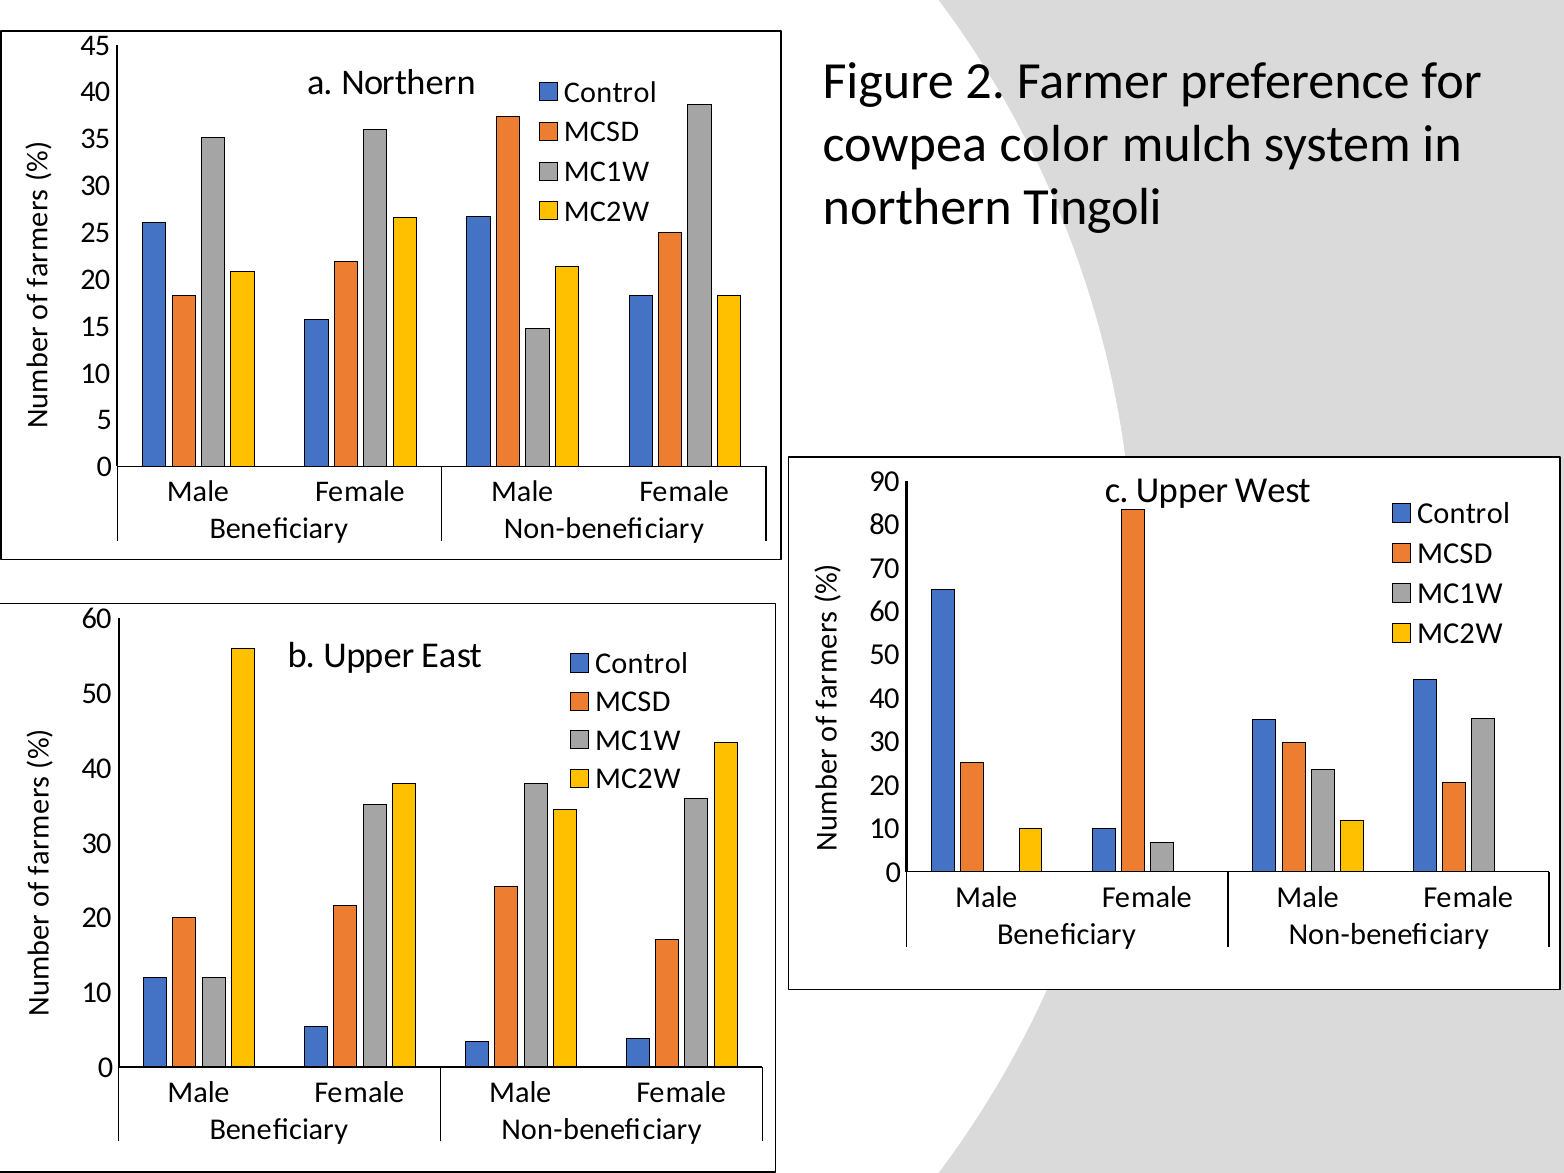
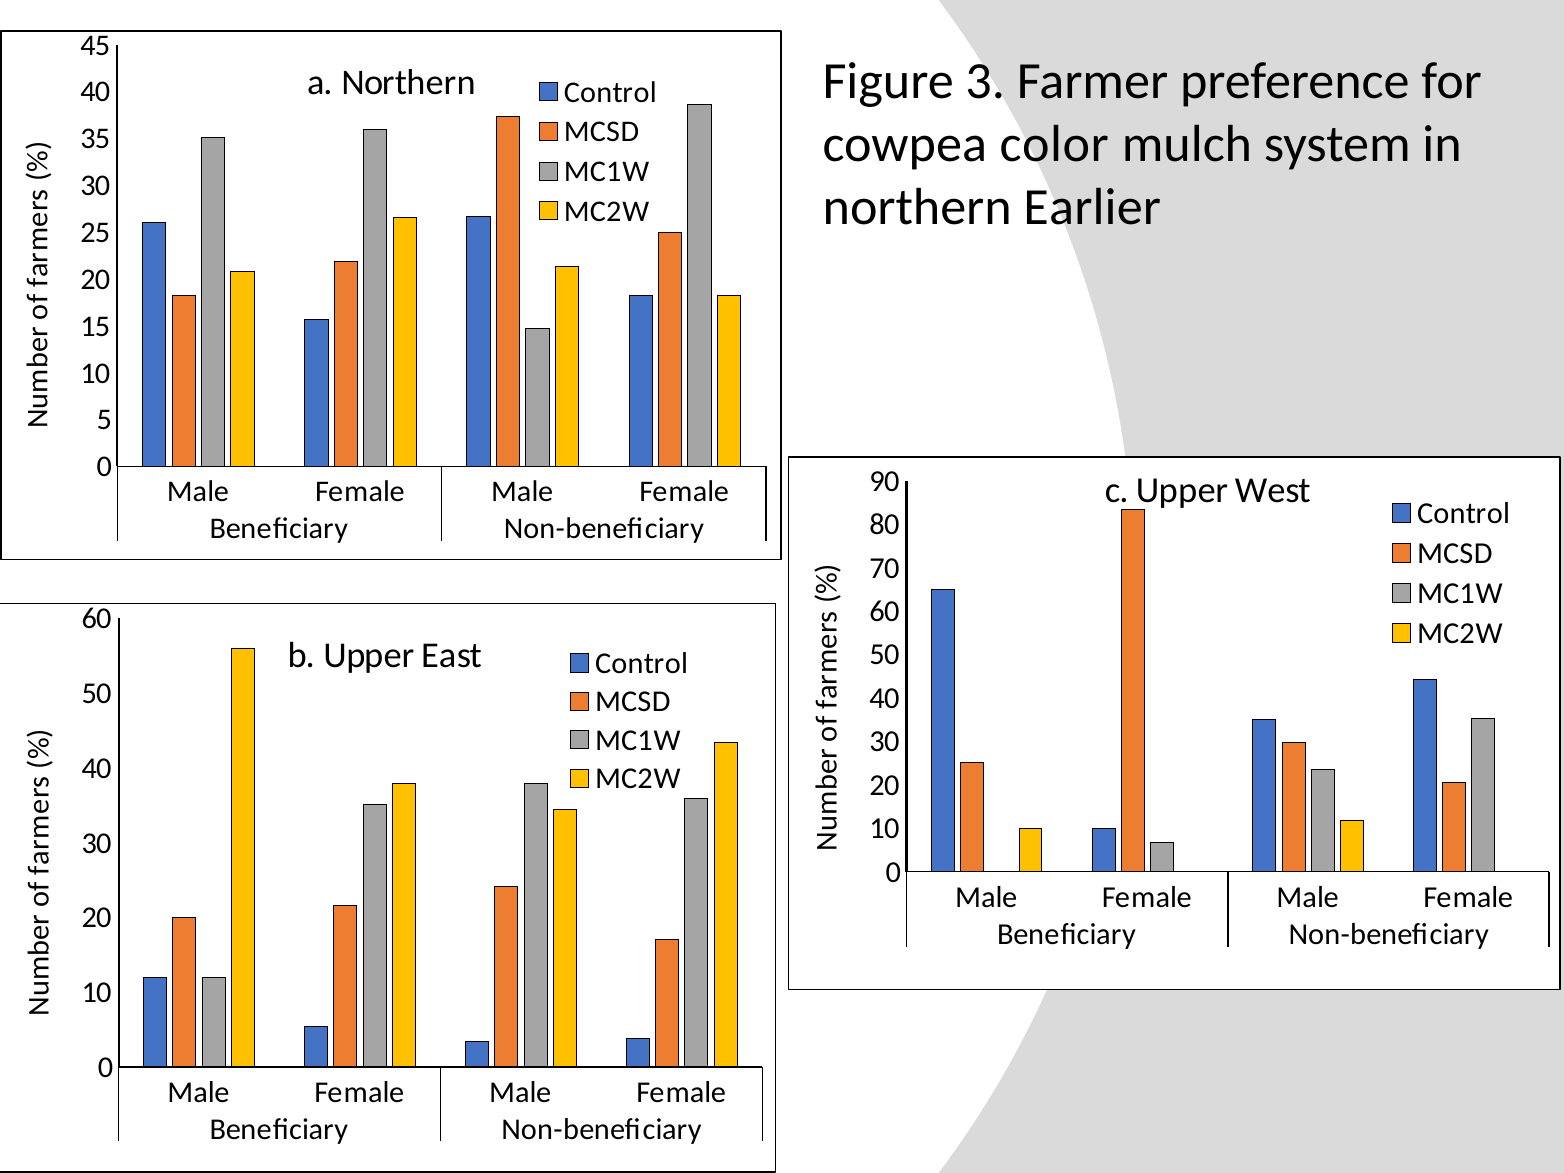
2: 2 -> 3
Tingoli: Tingoli -> Earlier
